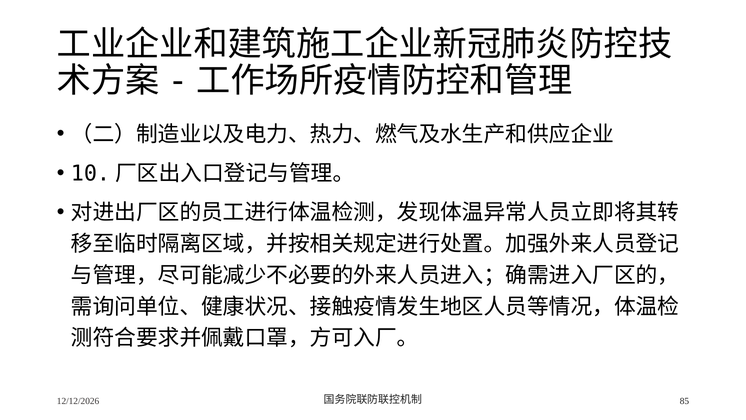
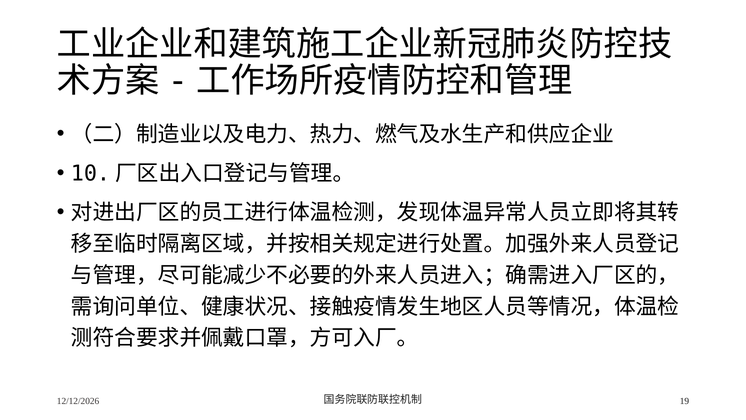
85: 85 -> 19
